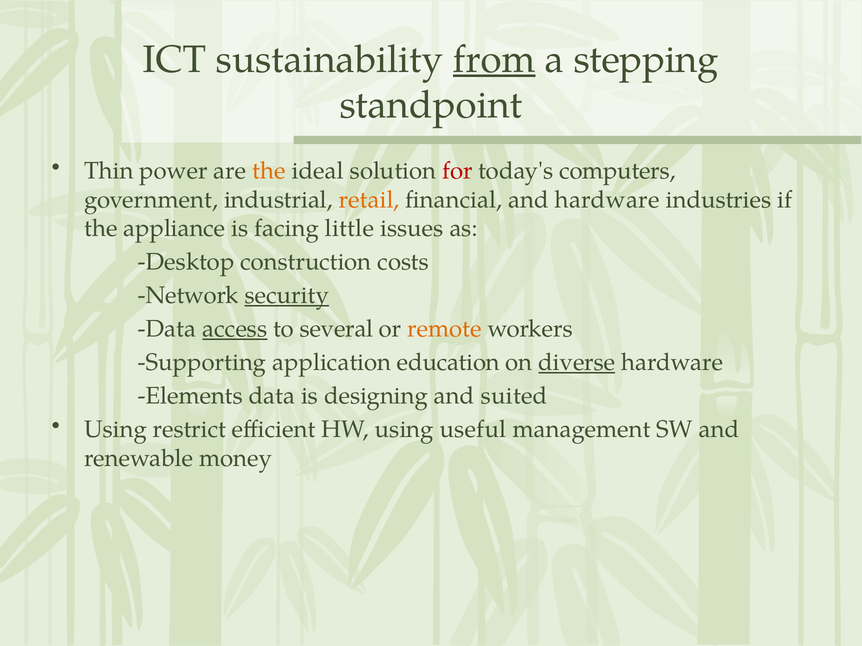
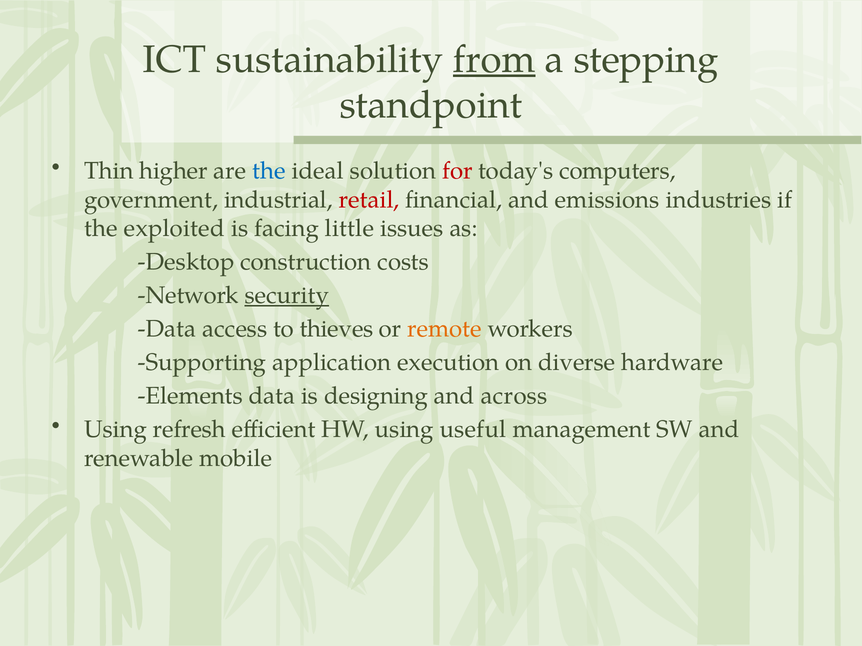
power: power -> higher
the at (269, 171) colour: orange -> blue
retail colour: orange -> red
and hardware: hardware -> emissions
appliance: appliance -> exploited
access underline: present -> none
several: several -> thieves
education: education -> execution
diverse underline: present -> none
suited: suited -> across
restrict: restrict -> refresh
money: money -> mobile
